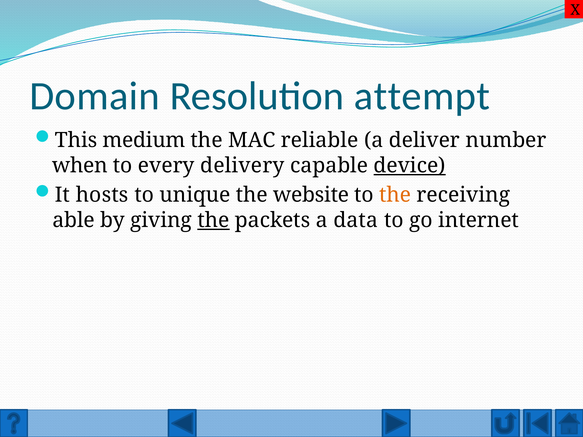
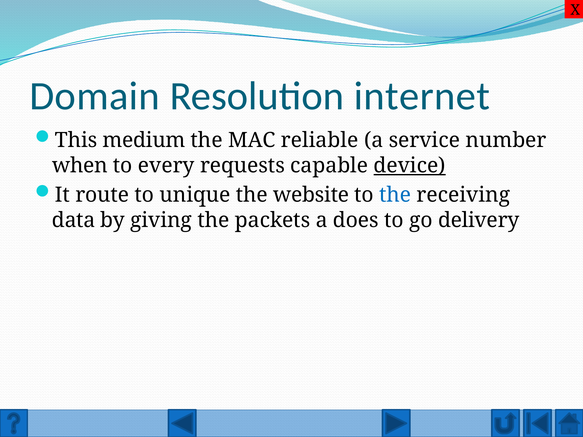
attempt: attempt -> internet
deliver: deliver -> service
delivery: delivery -> requests
hosts: hosts -> route
the at (395, 195) colour: orange -> blue
able: able -> data
the at (213, 220) underline: present -> none
data: data -> does
internet: internet -> delivery
